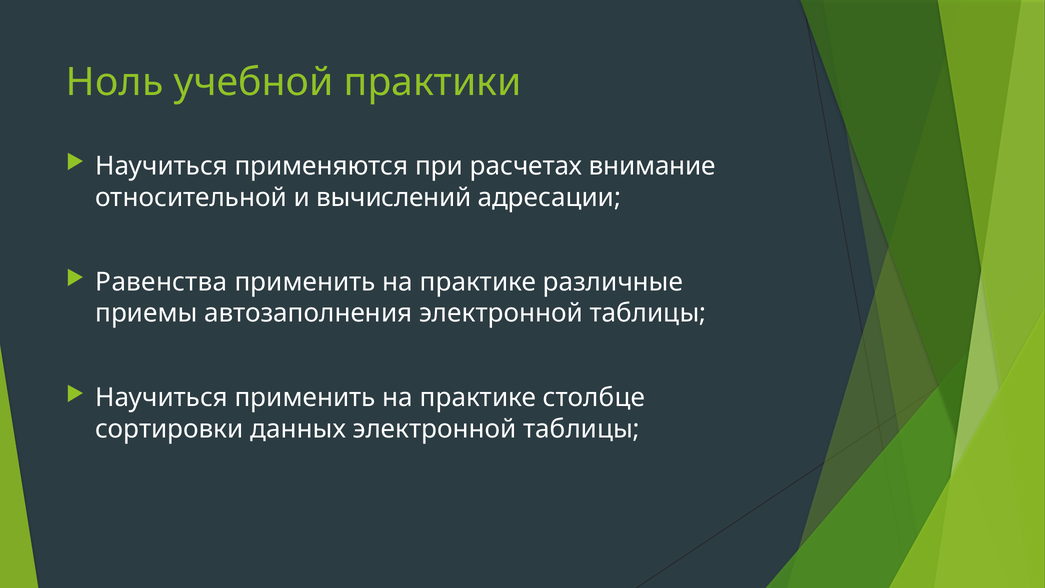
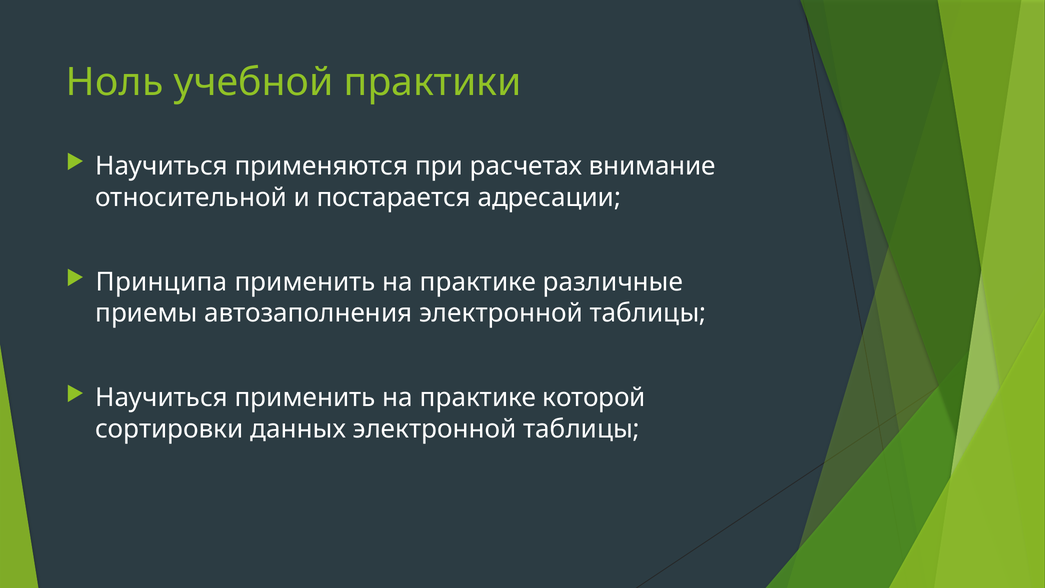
вычислений: вычислений -> постарается
Равенства: Равенства -> Принципа
столбце: столбце -> которой
